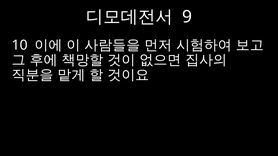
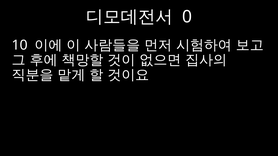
9: 9 -> 0
